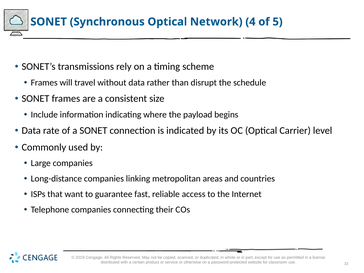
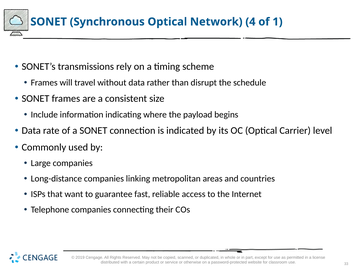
5: 5 -> 1
